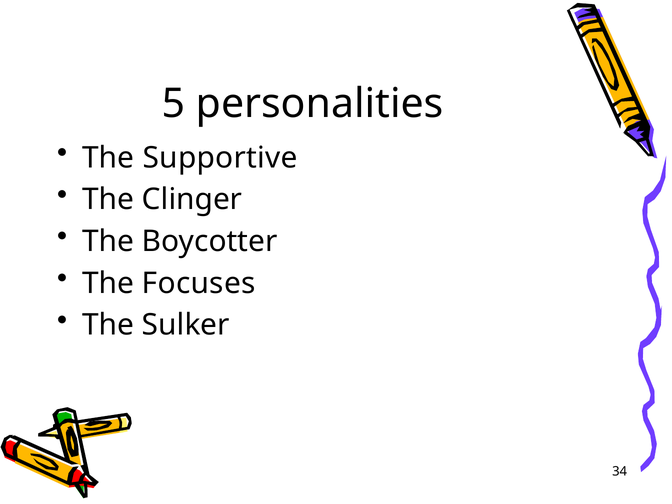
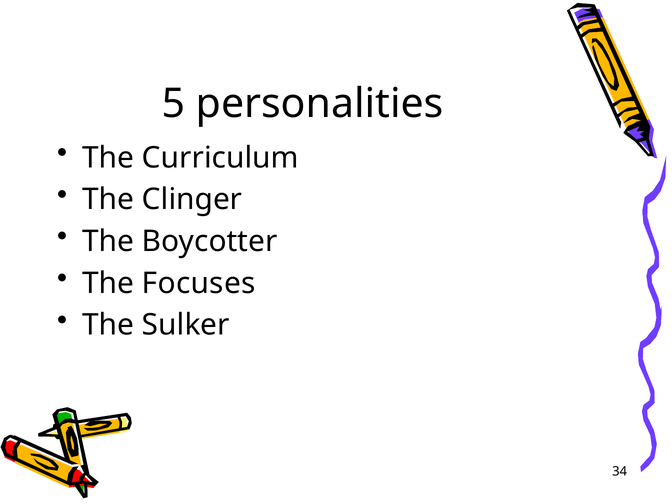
Supportive: Supportive -> Curriculum
